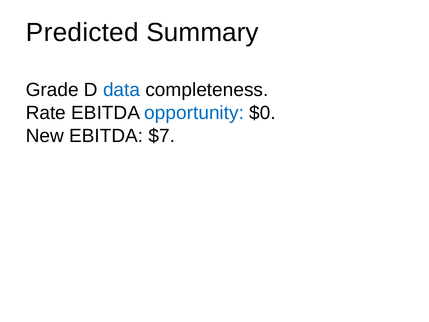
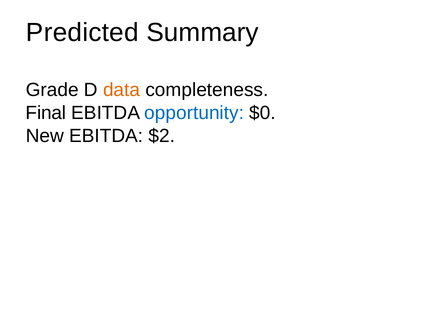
data colour: blue -> orange
Rate: Rate -> Final
$7: $7 -> $2
